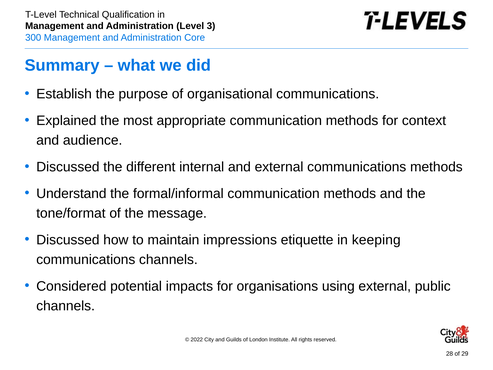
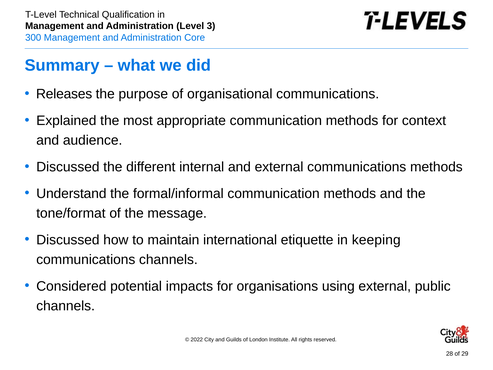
Establish: Establish -> Releases
impressions: impressions -> international
